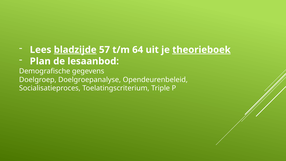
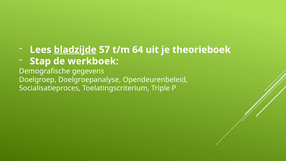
theorieboek underline: present -> none
Plan: Plan -> Stap
lesaanbod: lesaanbod -> werkboek
